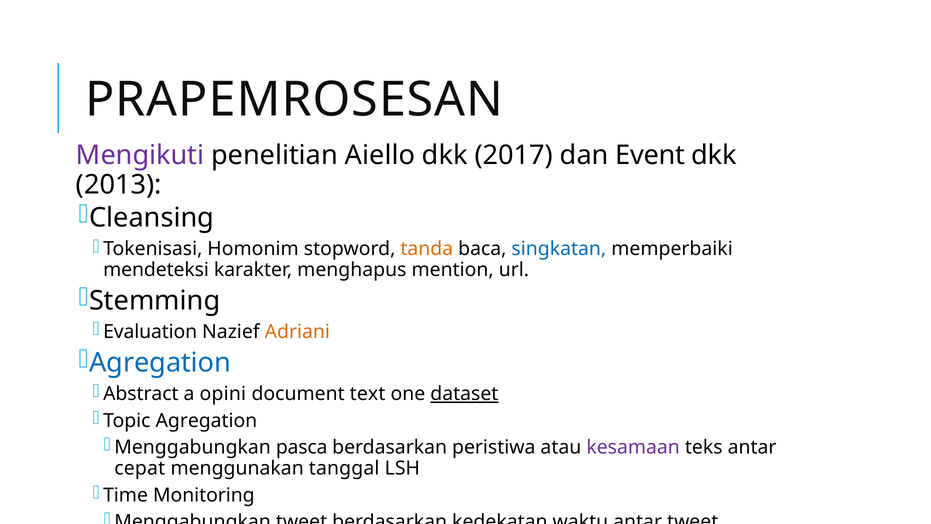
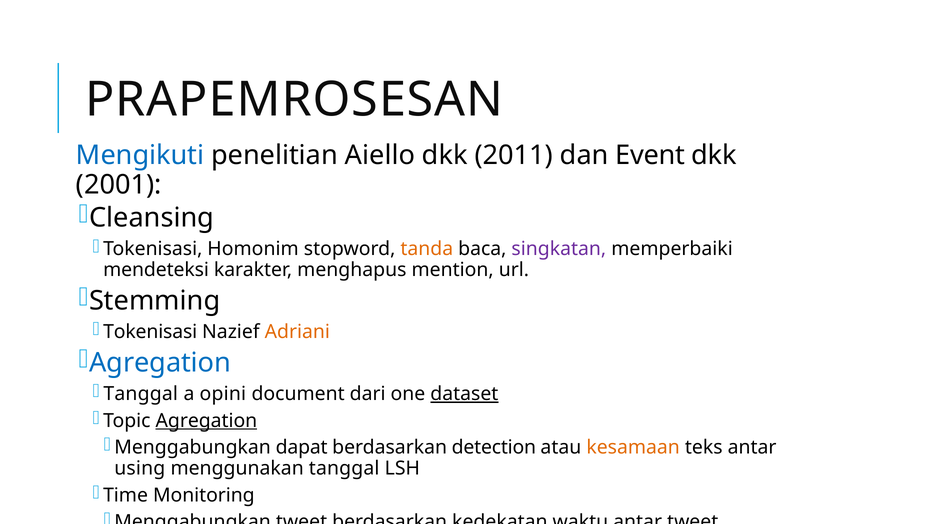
Mengikuti colour: purple -> blue
2017: 2017 -> 2011
2013: 2013 -> 2001
singkatan colour: blue -> purple
Evaluation at (150, 332): Evaluation -> Tokenisasi
Abstract at (141, 394): Abstract -> Tanggal
text: text -> dari
Agregation at (206, 420) underline: none -> present
pasca: pasca -> dapat
peristiwa: peristiwa -> detection
kesamaan colour: purple -> orange
cepat: cepat -> using
